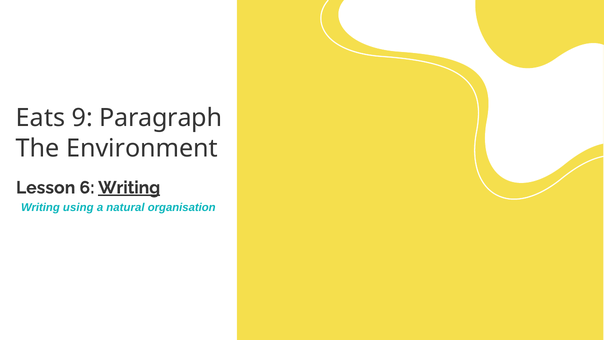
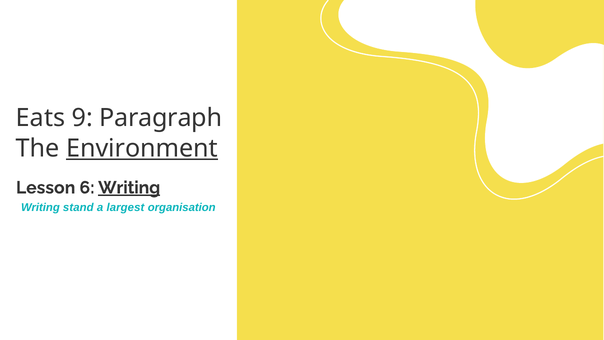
Environment underline: none -> present
using: using -> stand
natural: natural -> largest
